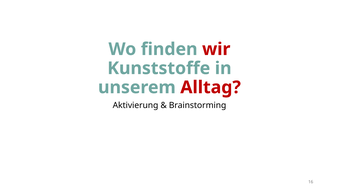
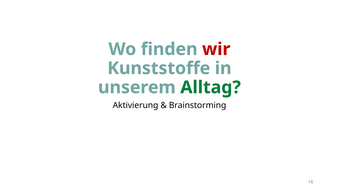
Alltag colour: red -> green
